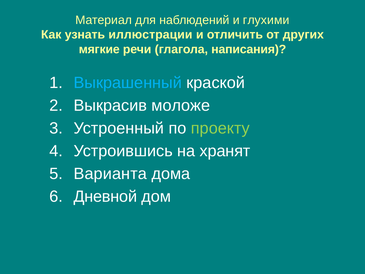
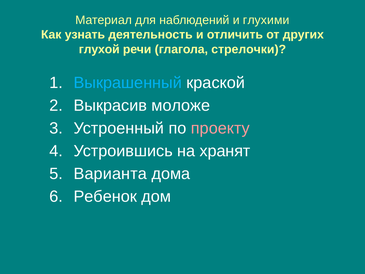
иллюстрации: иллюстрации -> деятельность
мягкие: мягкие -> глухой
написания: написания -> стрелочки
проекту colour: light green -> pink
Дневной: Дневной -> Ребенок
